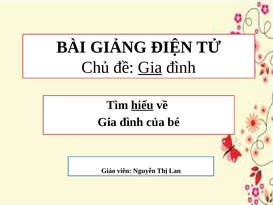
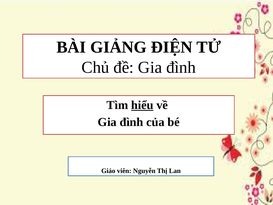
Gia at (150, 67) underline: present -> none
